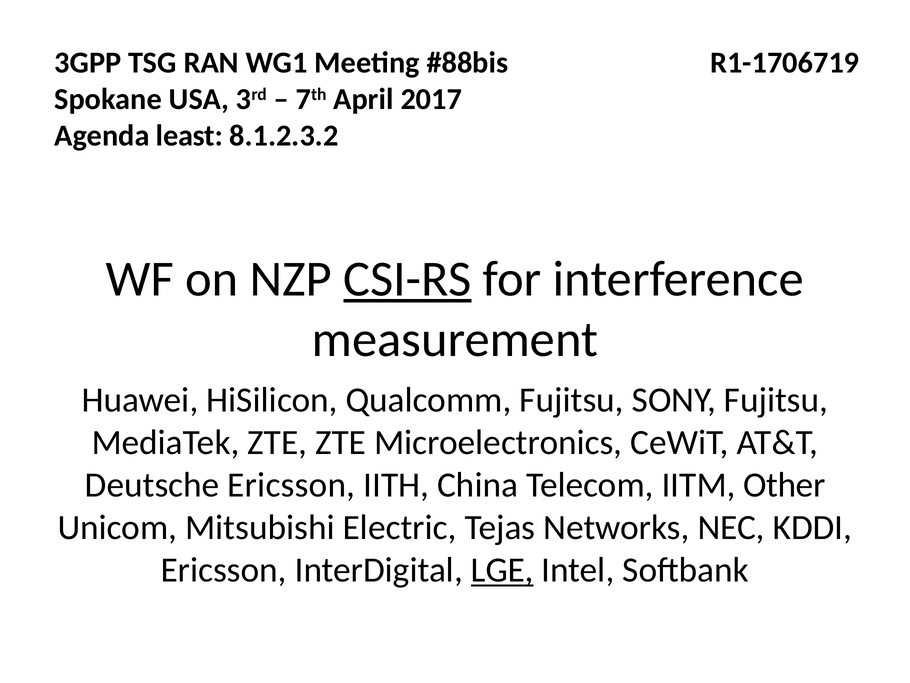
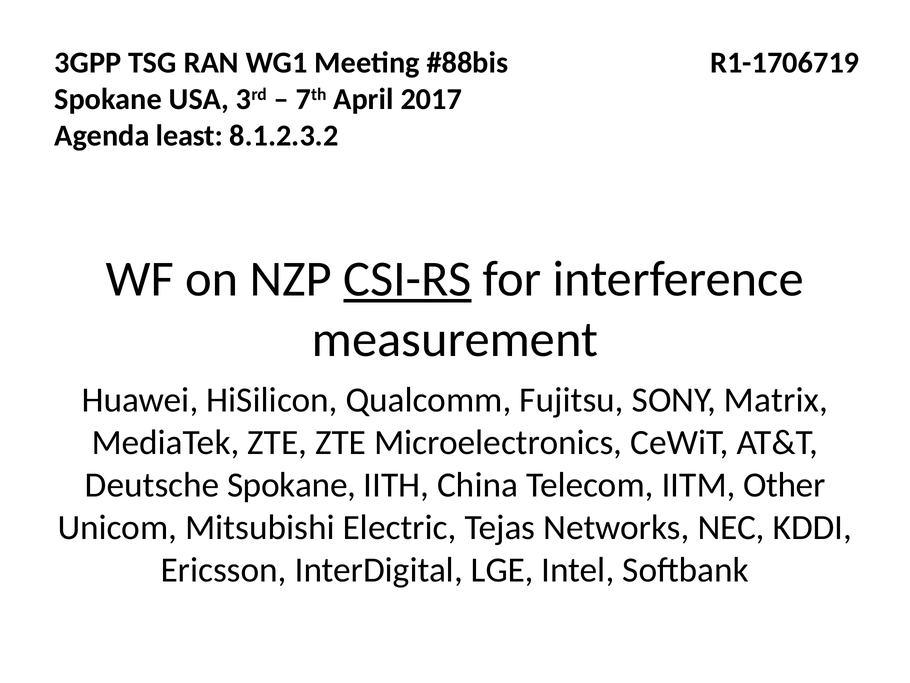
SONY Fujitsu: Fujitsu -> Matrix
Deutsche Ericsson: Ericsson -> Spokane
LGE underline: present -> none
